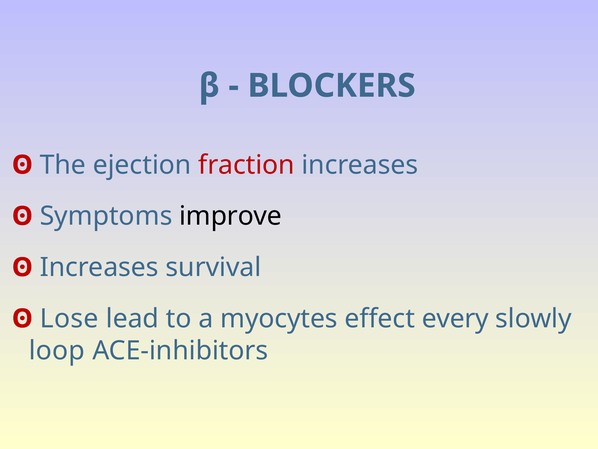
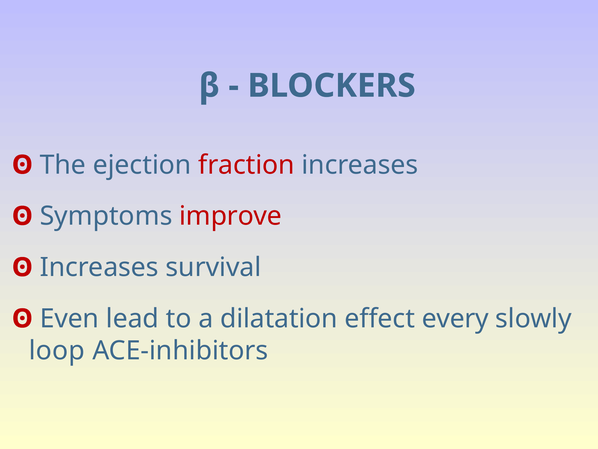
improve colour: black -> red
Lose: Lose -> Even
myocytes: myocytes -> dilatation
